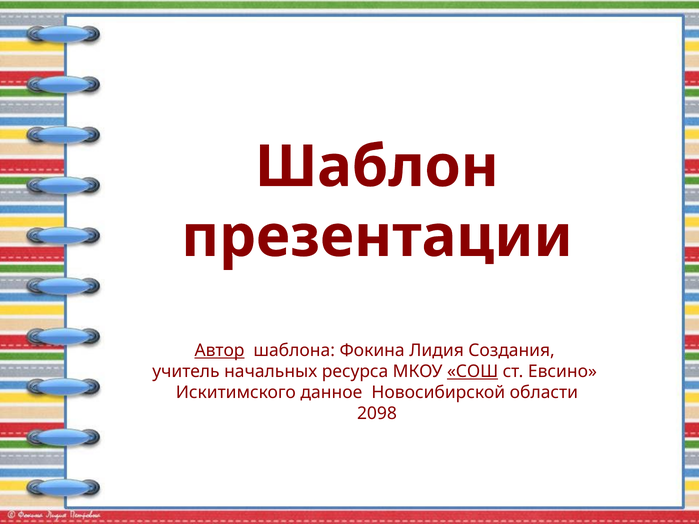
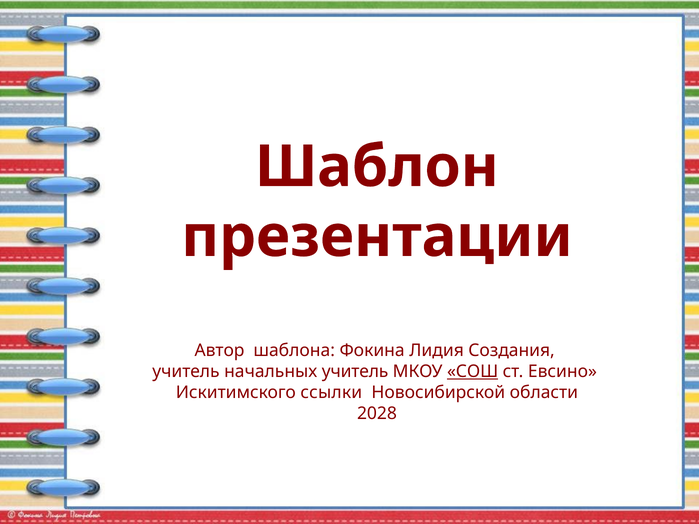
Автор underline: present -> none
начальных ресурса: ресурса -> учитель
данное: данное -> ссылки
2098: 2098 -> 2028
